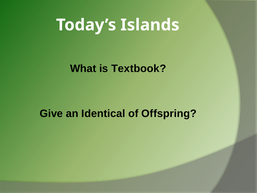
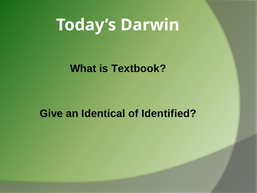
Islands: Islands -> Darwin
Offspring: Offspring -> Identified
